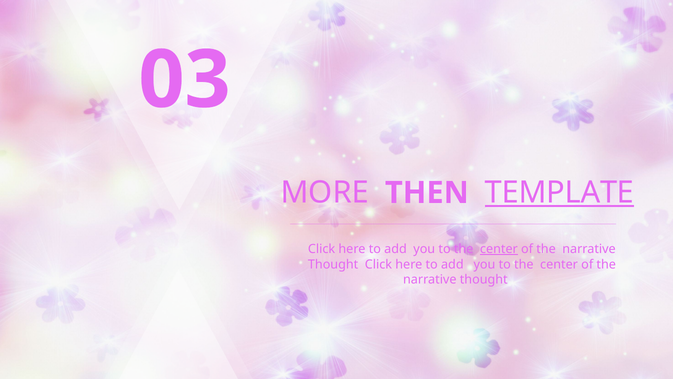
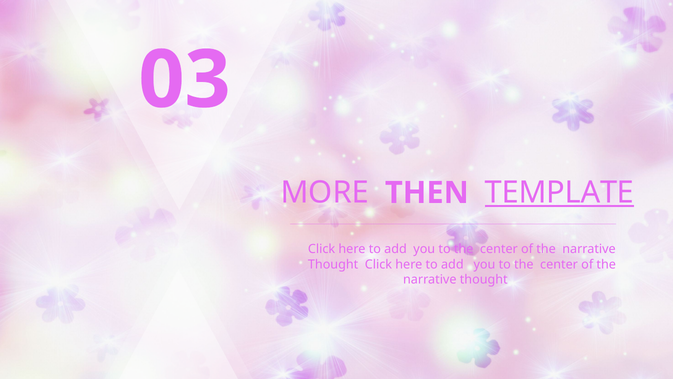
center at (499, 249) underline: present -> none
